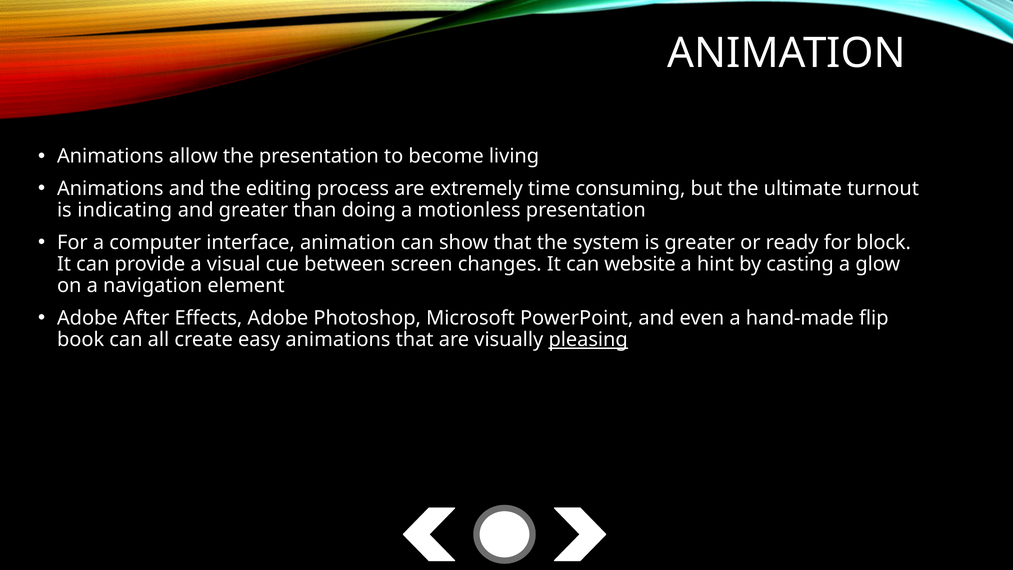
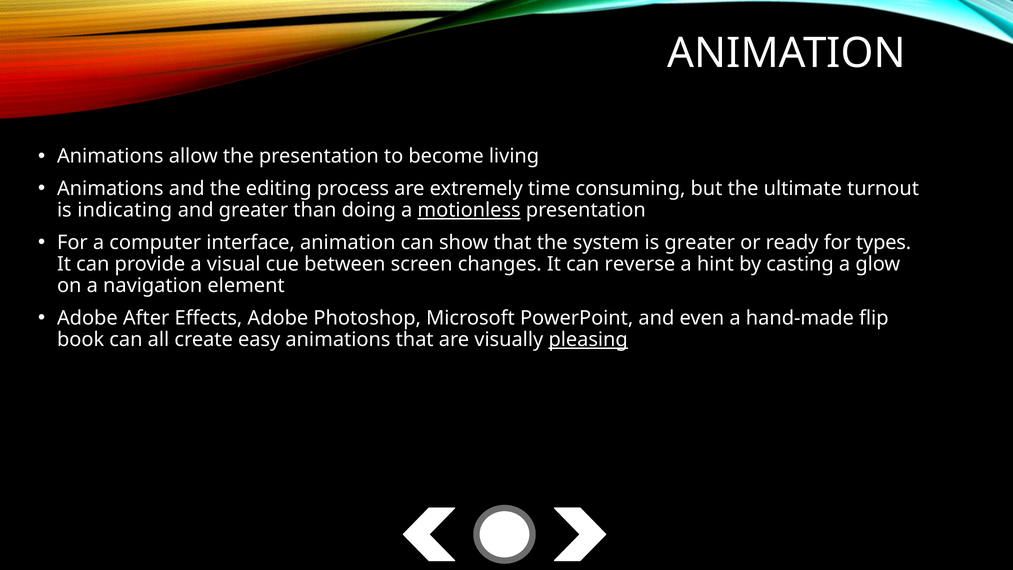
motionless underline: none -> present
block: block -> types
website: website -> reverse
